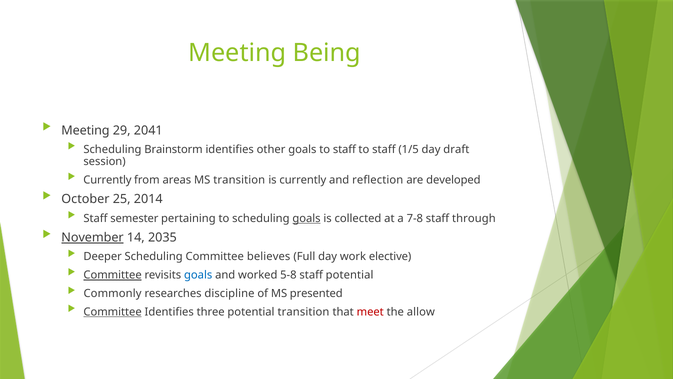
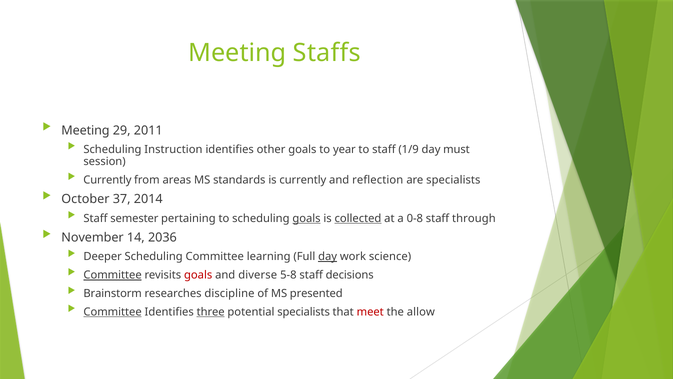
Being: Being -> Staffs
2041: 2041 -> 2011
Brainstorm: Brainstorm -> Instruction
goals to staff: staff -> year
1/5: 1/5 -> 1/9
draft: draft -> must
MS transition: transition -> standards
are developed: developed -> specialists
25: 25 -> 37
collected underline: none -> present
7-8: 7-8 -> 0-8
November underline: present -> none
2035: 2035 -> 2036
believes: believes -> learning
day at (328, 256) underline: none -> present
elective: elective -> science
goals at (198, 275) colour: blue -> red
worked: worked -> diverse
staff potential: potential -> decisions
Commonly: Commonly -> Brainstorm
three underline: none -> present
potential transition: transition -> specialists
